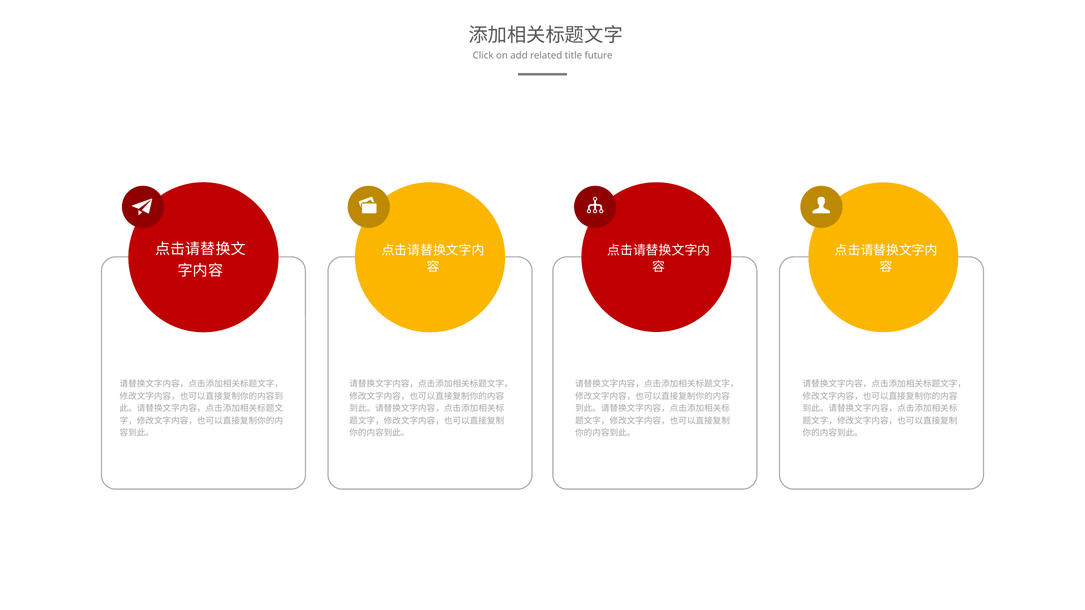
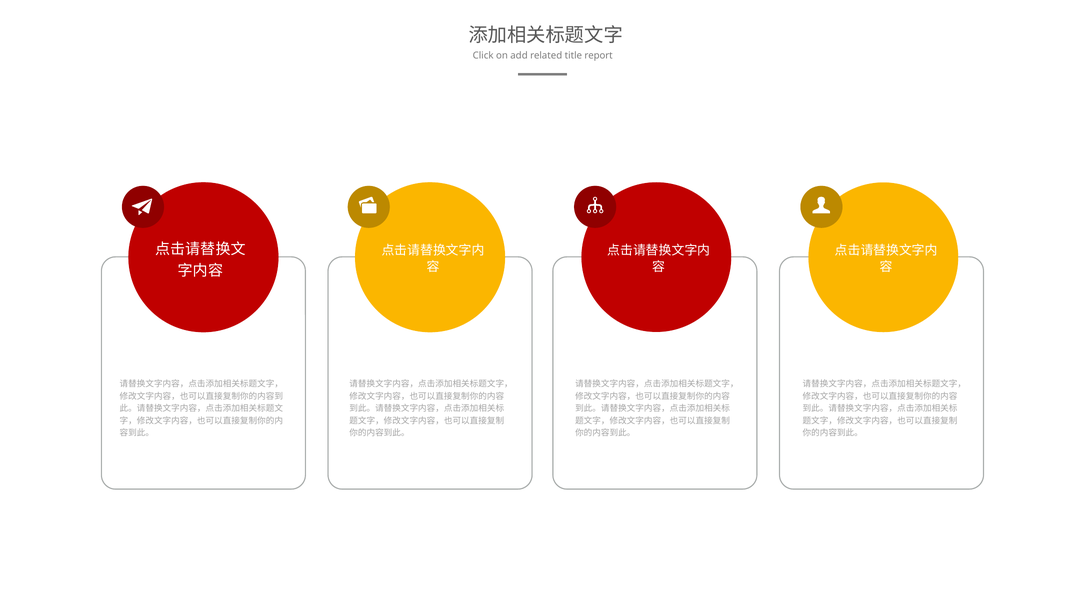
future: future -> report
